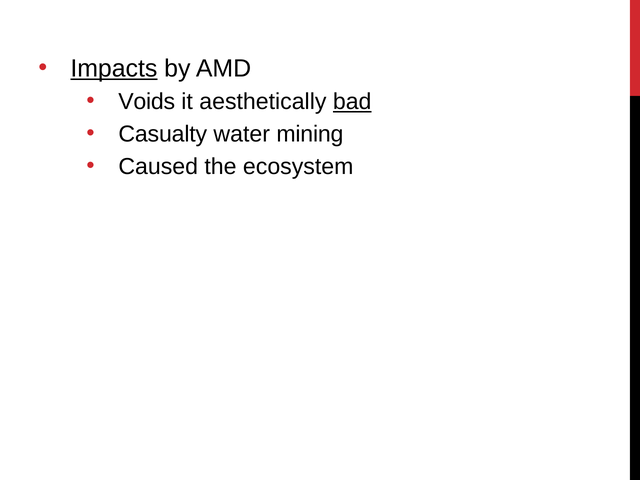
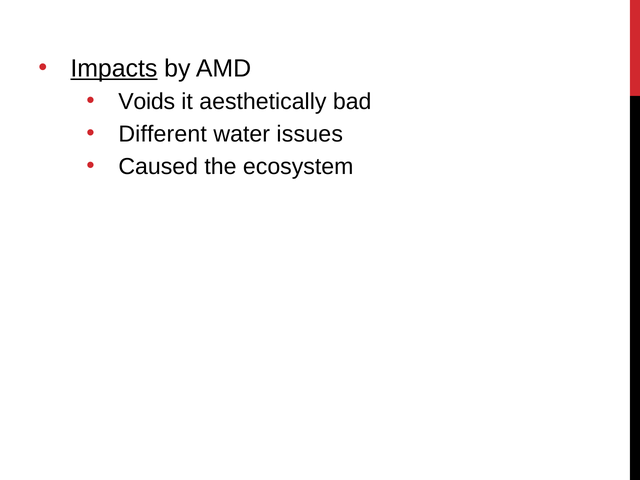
bad underline: present -> none
Casualty: Casualty -> Different
mining: mining -> issues
